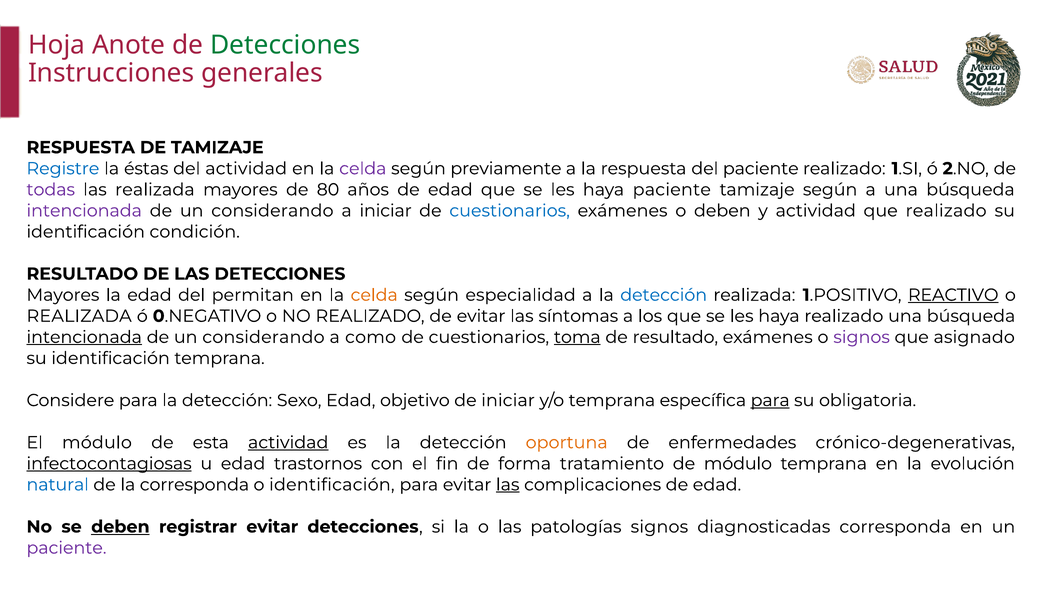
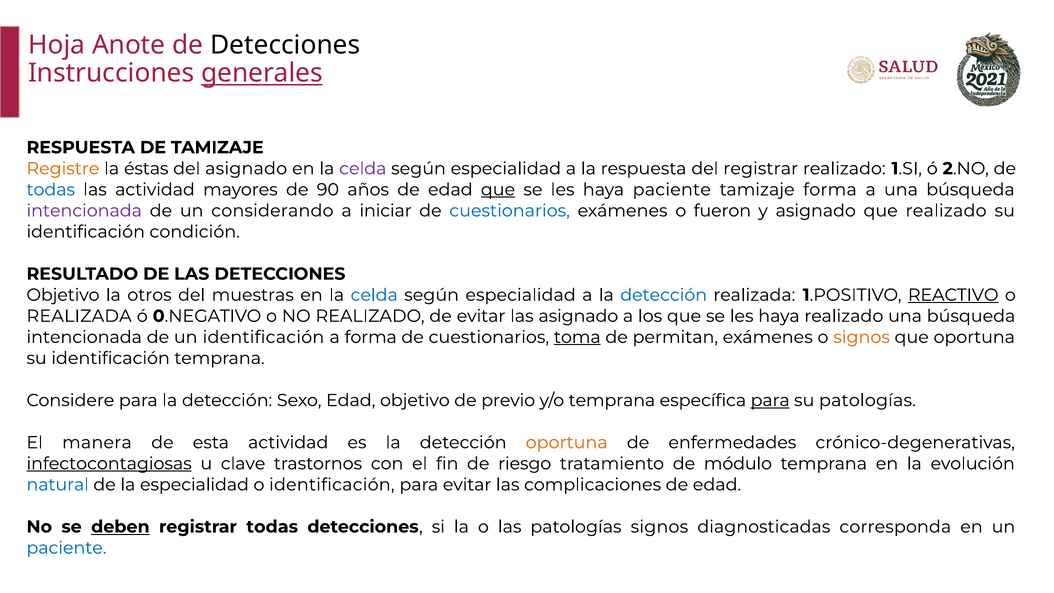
Detecciones at (285, 45) colour: green -> black
generales underline: none -> present
Registre colour: blue -> orange
del actividad: actividad -> asignado
previamente at (506, 169): previamente -> especialidad
del paciente: paciente -> registrar
todas at (51, 190) colour: purple -> blue
las realizada: realizada -> actividad
80: 80 -> 90
que at (498, 190) underline: none -> present
tamizaje según: según -> forma
o deben: deben -> fueron
y actividad: actividad -> asignado
Mayores at (63, 295): Mayores -> Objetivo
la edad: edad -> otros
permitan: permitan -> muestras
celda at (374, 295) colour: orange -> blue
las síntomas: síntomas -> asignado
intencionada at (84, 337) underline: present -> none
considerando at (263, 337): considerando -> identificación
a como: como -> forma
de resultado: resultado -> permitan
signos at (862, 337) colour: purple -> orange
que asignado: asignado -> oportuna
de iniciar: iniciar -> previo
su obligatoria: obligatoria -> patologías
El módulo: módulo -> manera
actividad at (288, 442) underline: present -> none
u edad: edad -> clave
forma: forma -> riesgo
la corresponda: corresponda -> especialidad
las at (508, 485) underline: present -> none
registrar evitar: evitar -> todas
paciente at (66, 548) colour: purple -> blue
